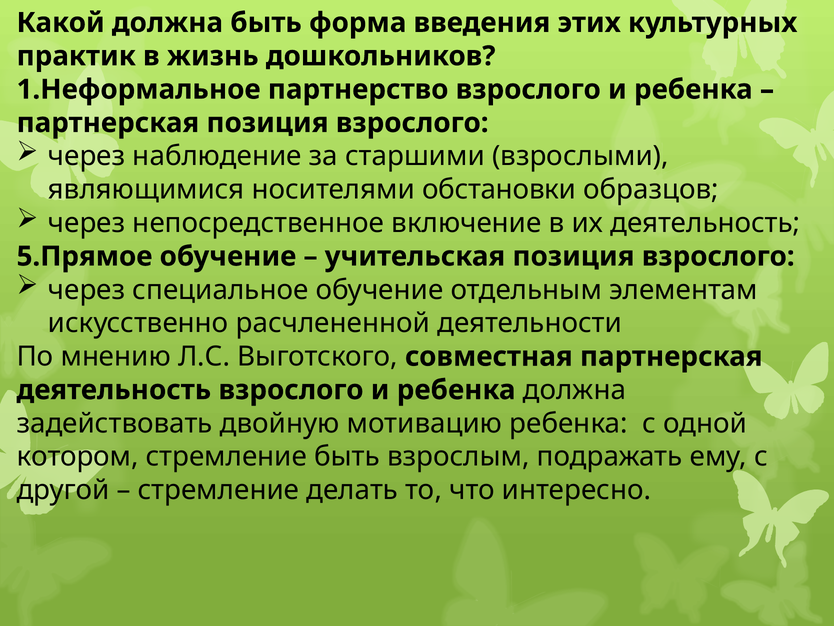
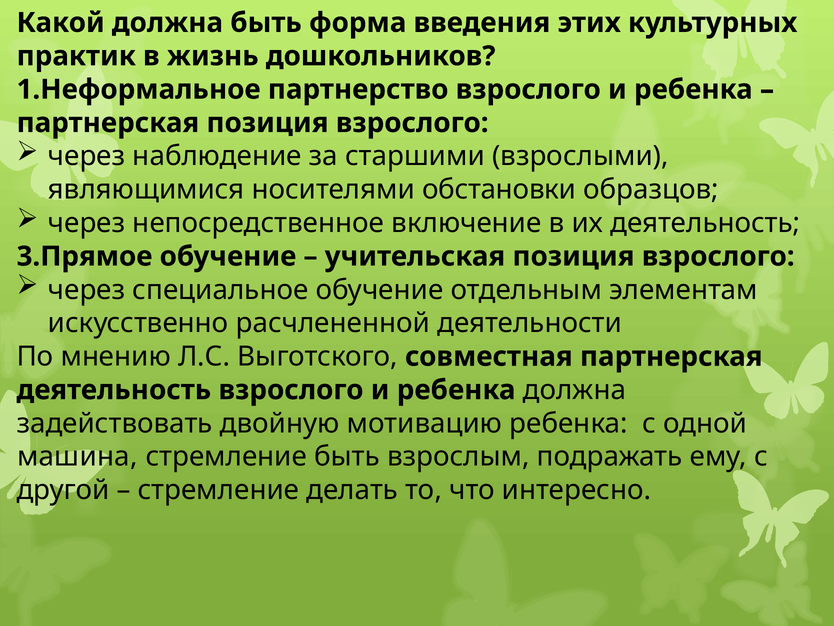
5.Прямое: 5.Прямое -> 3.Прямое
котором: котором -> машина
